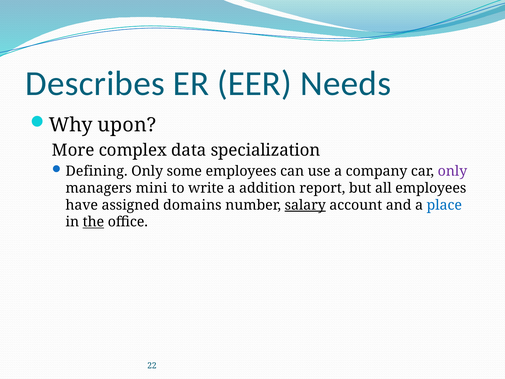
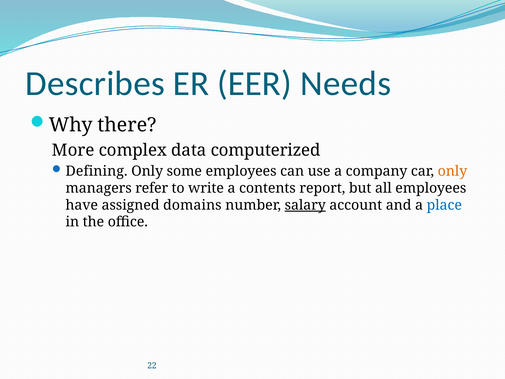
upon: upon -> there
specialization: specialization -> computerized
only at (452, 171) colour: purple -> orange
mini: mini -> refer
addition: addition -> contents
the underline: present -> none
